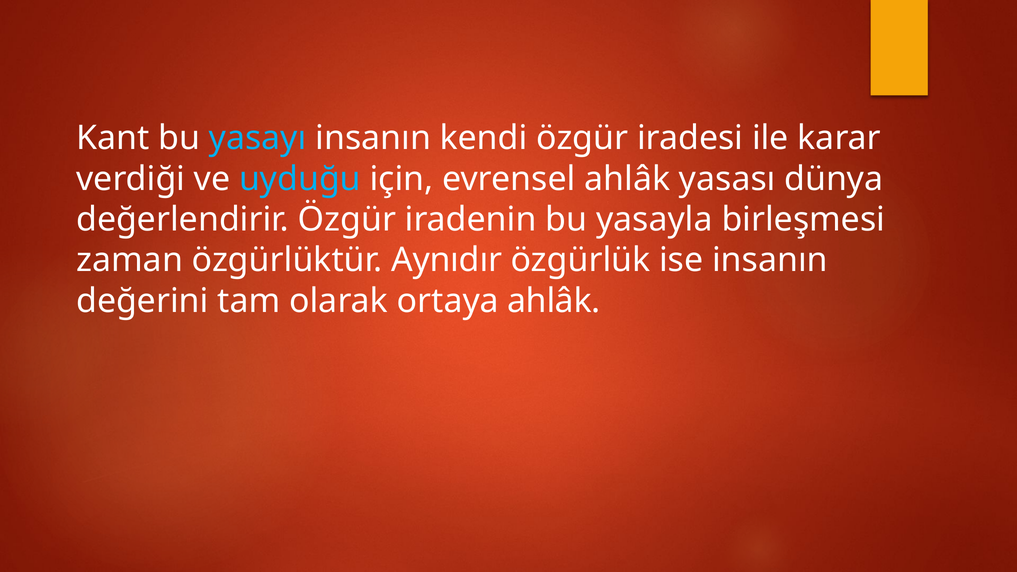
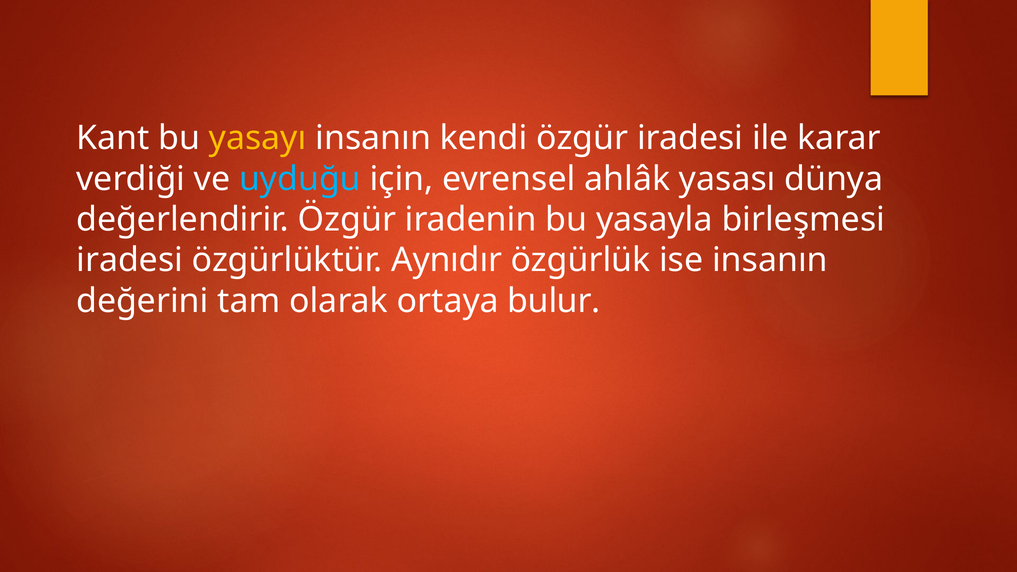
yasayı colour: light blue -> yellow
zaman at (130, 260): zaman -> iradesi
ortaya ahlâk: ahlâk -> bulur
